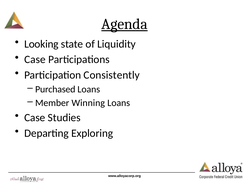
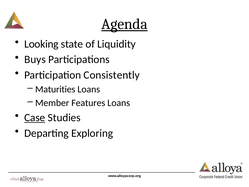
Case at (35, 59): Case -> Buys
Purchased: Purchased -> Maturities
Winning: Winning -> Features
Case at (35, 118) underline: none -> present
